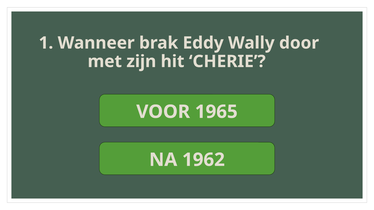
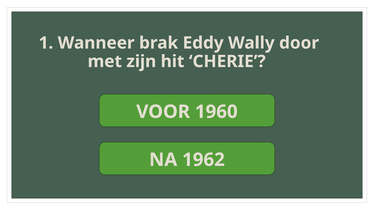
1965: 1965 -> 1960
